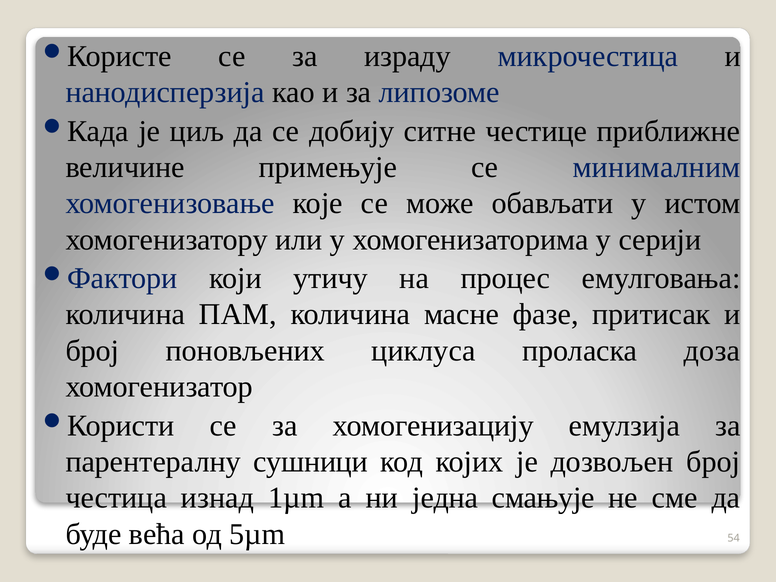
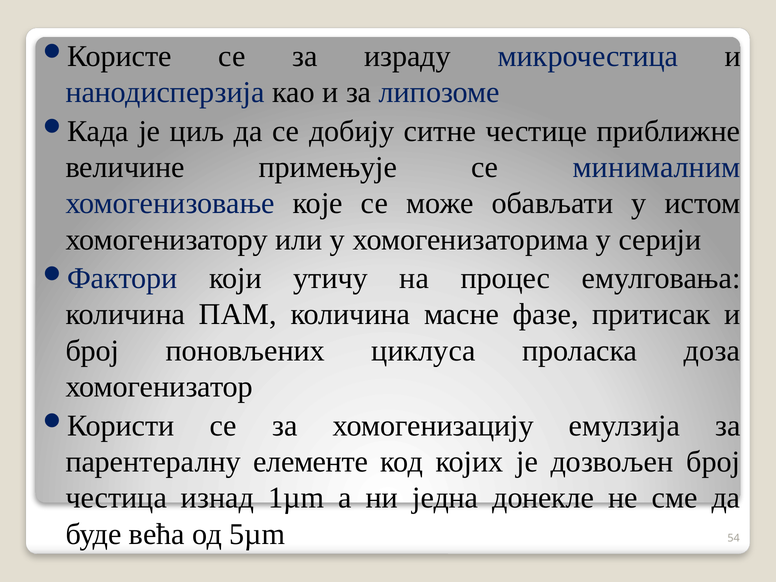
сушници: сушници -> елементе
смањује: смањује -> донекле
